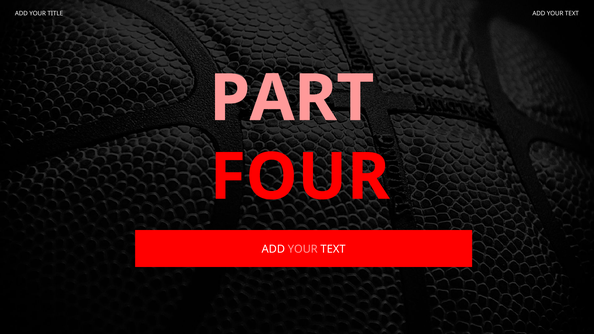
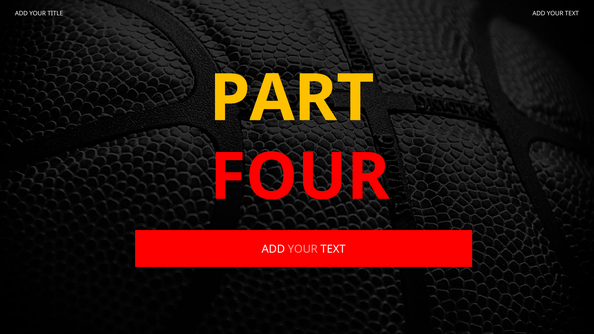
PART colour: pink -> yellow
